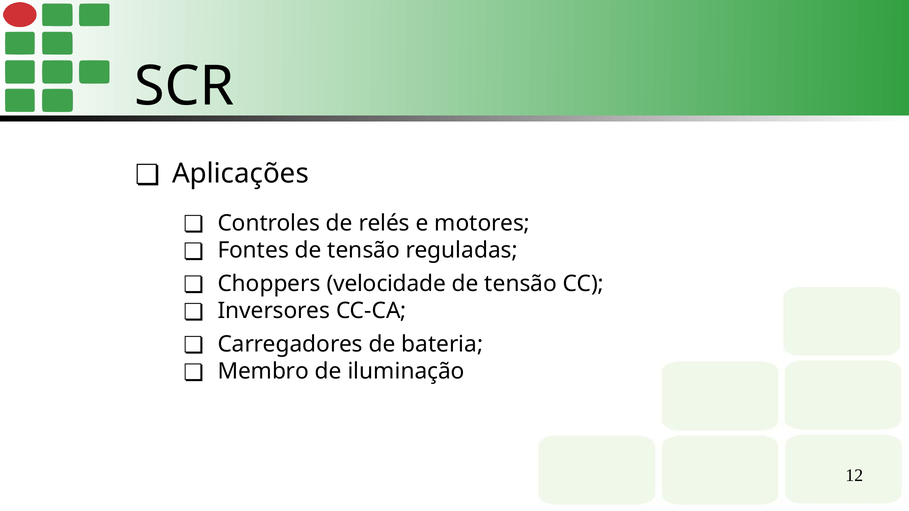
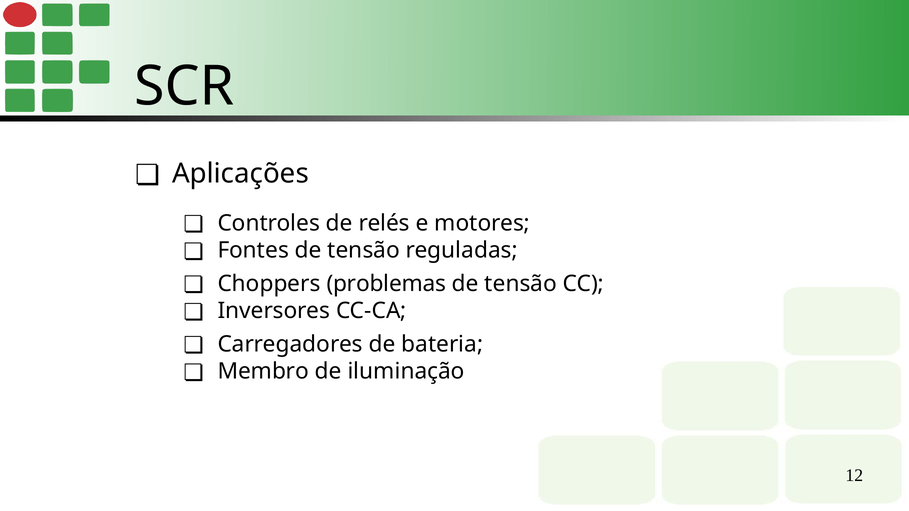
velocidade: velocidade -> problemas
